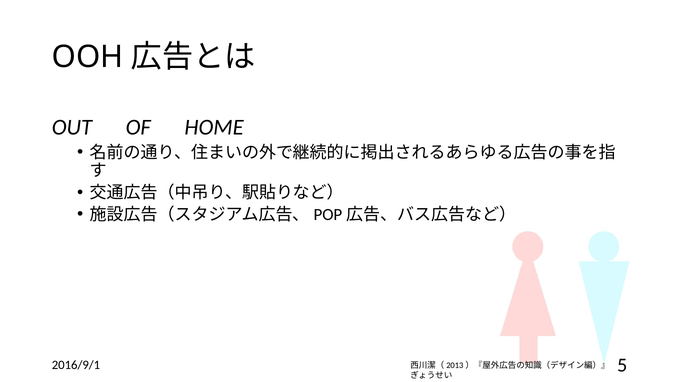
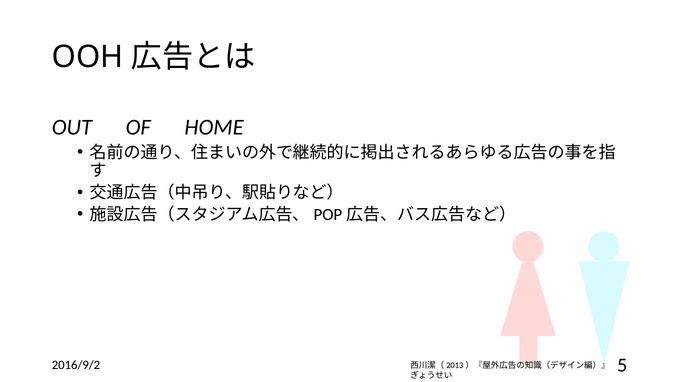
2016/9/1: 2016/9/1 -> 2016/9/2
